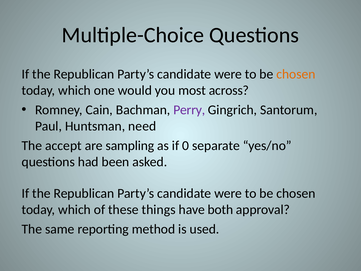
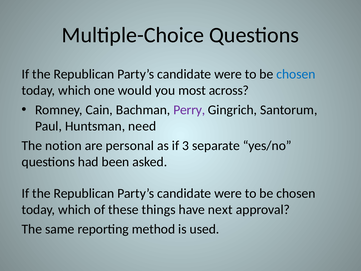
chosen at (296, 74) colour: orange -> blue
accept: accept -> notion
sampling: sampling -> personal
0: 0 -> 3
both: both -> next
